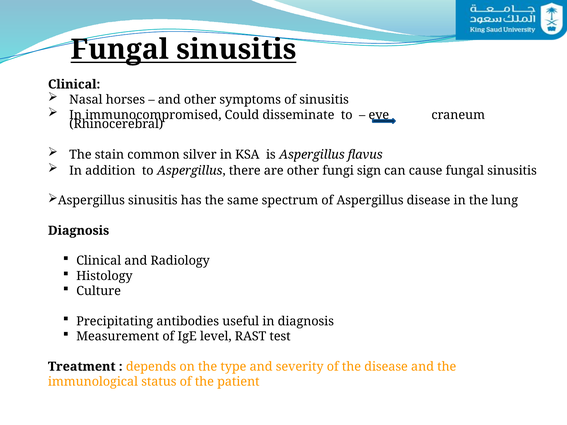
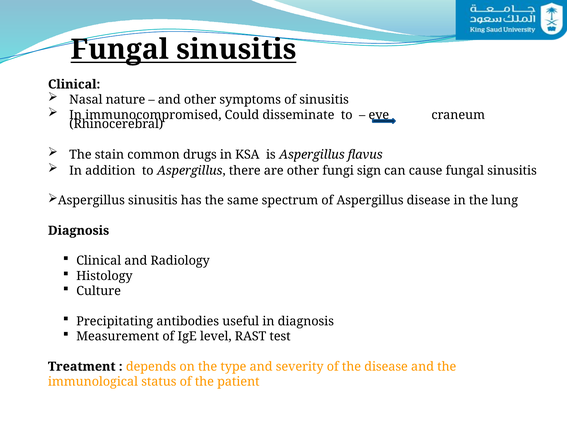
horses: horses -> nature
silver: silver -> drugs
